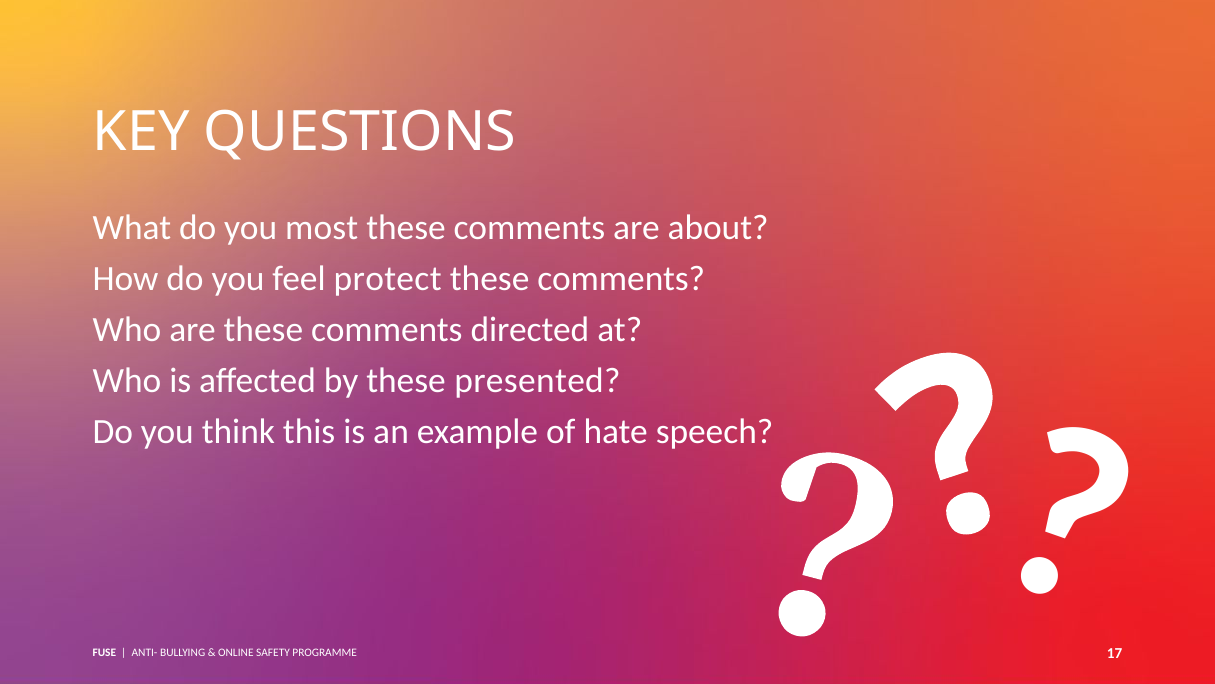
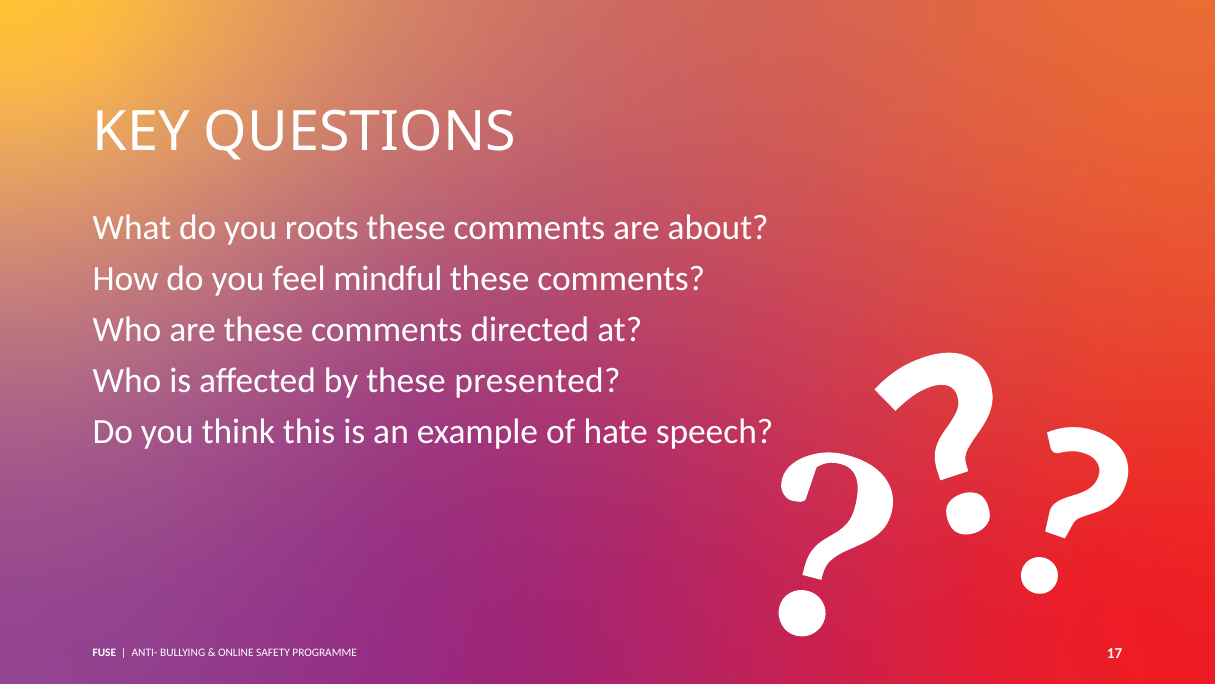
most: most -> roots
protect: protect -> mindful
